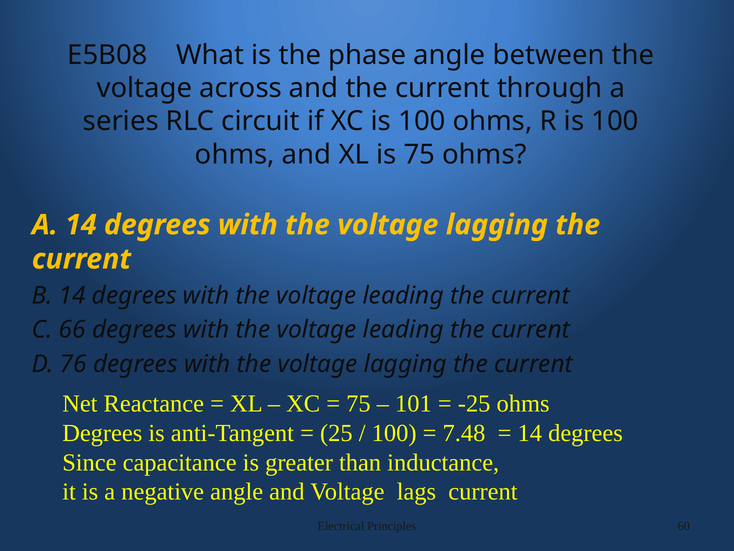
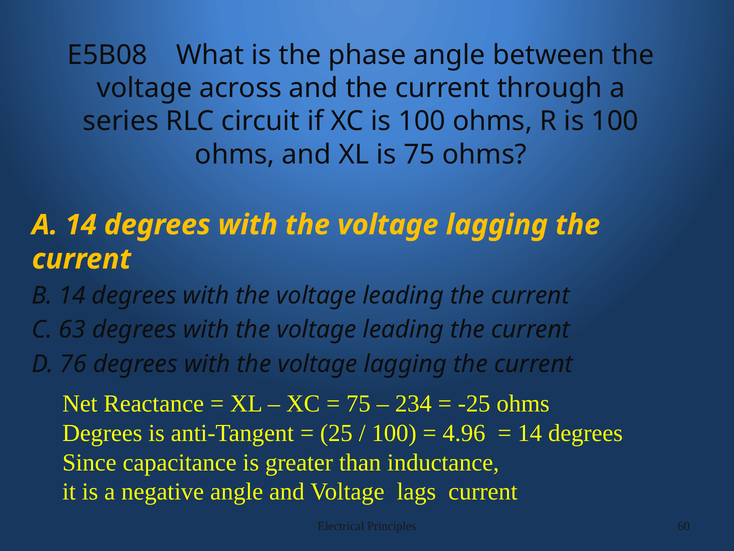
66: 66 -> 63
101: 101 -> 234
7.48: 7.48 -> 4.96
